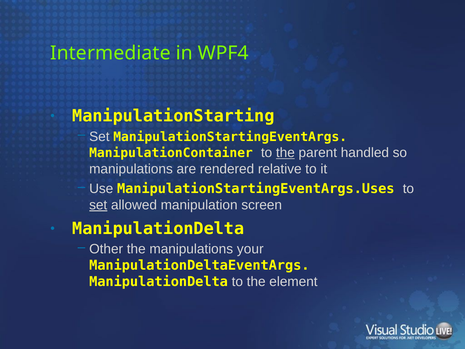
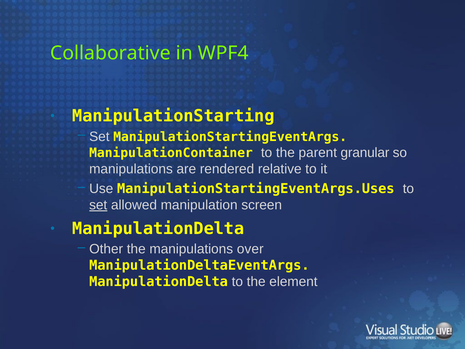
Intermediate: Intermediate -> Collaborative
the at (285, 153) underline: present -> none
handled: handled -> granular
your: your -> over
